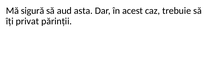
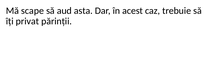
sigură: sigură -> scape
